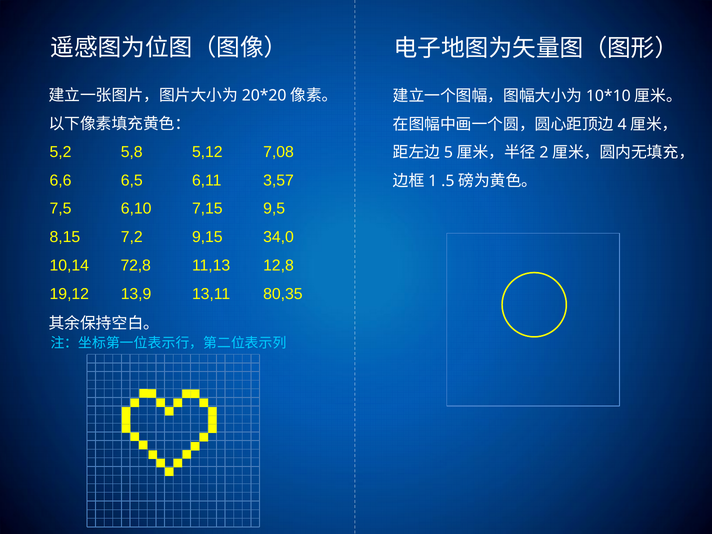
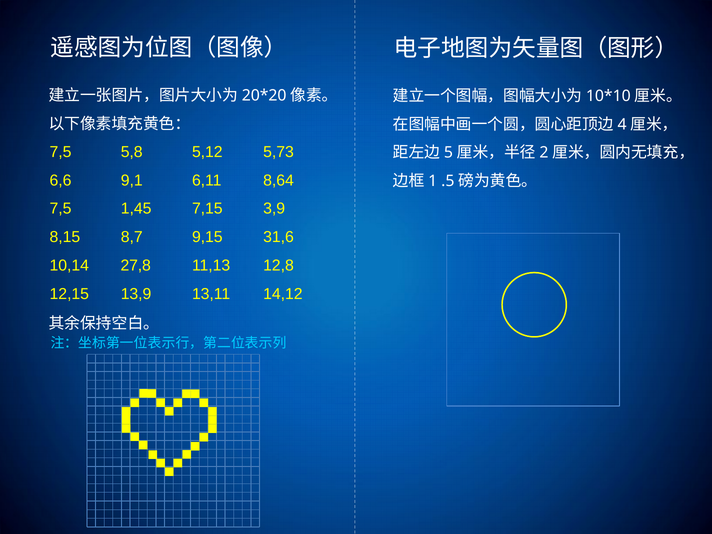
5,2 at (61, 152): 5,2 -> 7,5
7,08: 7,08 -> 5,73
6,5: 6,5 -> 9,1
3,57: 3,57 -> 8,64
6,10: 6,10 -> 1,45
9,5: 9,5 -> 3,9
7,2: 7,2 -> 8,7
34,0: 34,0 -> 31,6
72,8: 72,8 -> 27,8
19,12: 19,12 -> 12,15
80,35: 80,35 -> 14,12
